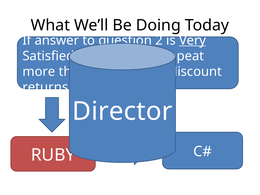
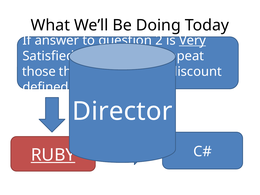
more: more -> those
returns: returns -> defined
RUBY underline: none -> present
